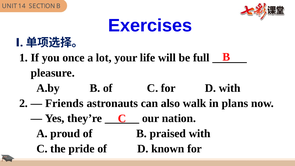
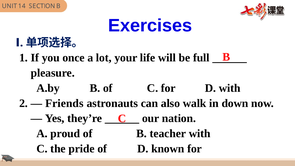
plans: plans -> down
praised: praised -> teacher
